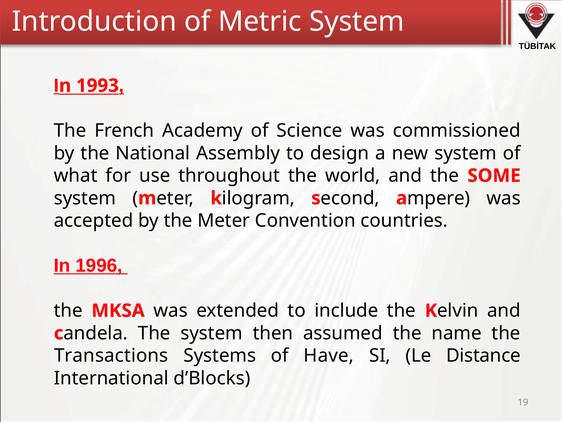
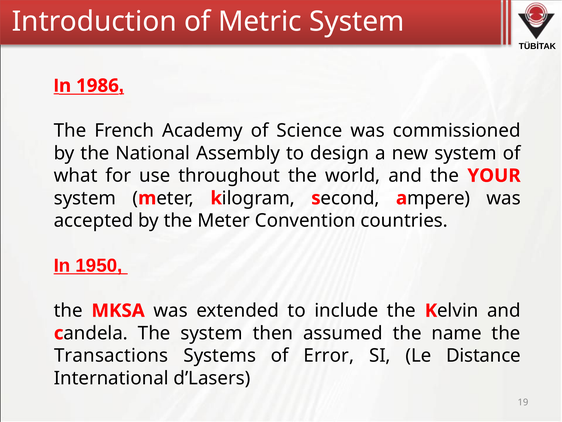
1993: 1993 -> 1986
SOME: SOME -> YOUR
1996: 1996 -> 1950
Have: Have -> Error
d’Blocks: d’Blocks -> d’Lasers
